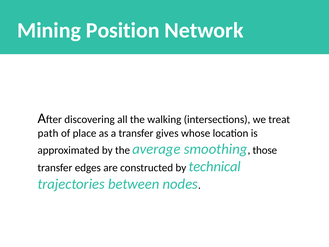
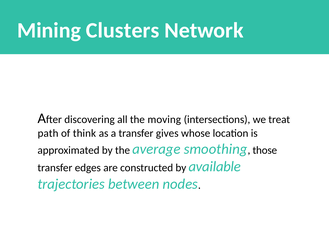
Position: Position -> Clusters
walking: walking -> moving
place: place -> think
technical: technical -> available
